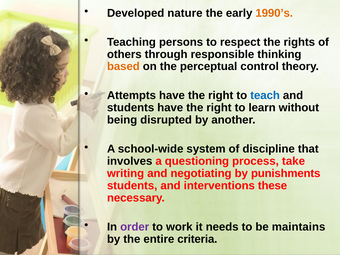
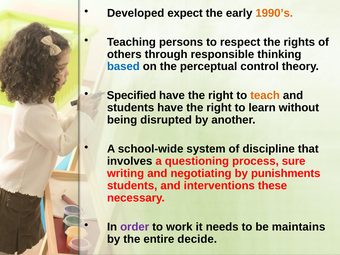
nature: nature -> expect
based colour: orange -> blue
Attempts: Attempts -> Specified
teach colour: blue -> orange
take: take -> sure
criteria: criteria -> decide
